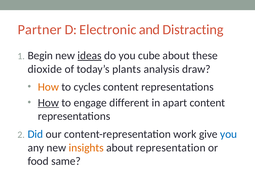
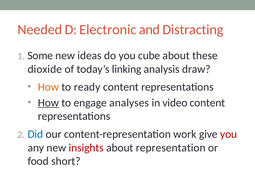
Partner: Partner -> Needed
Begin: Begin -> Some
ideas underline: present -> none
plants: plants -> linking
cycles: cycles -> ready
different: different -> analyses
apart: apart -> video
you at (229, 134) colour: blue -> red
insights colour: orange -> red
same: same -> short
